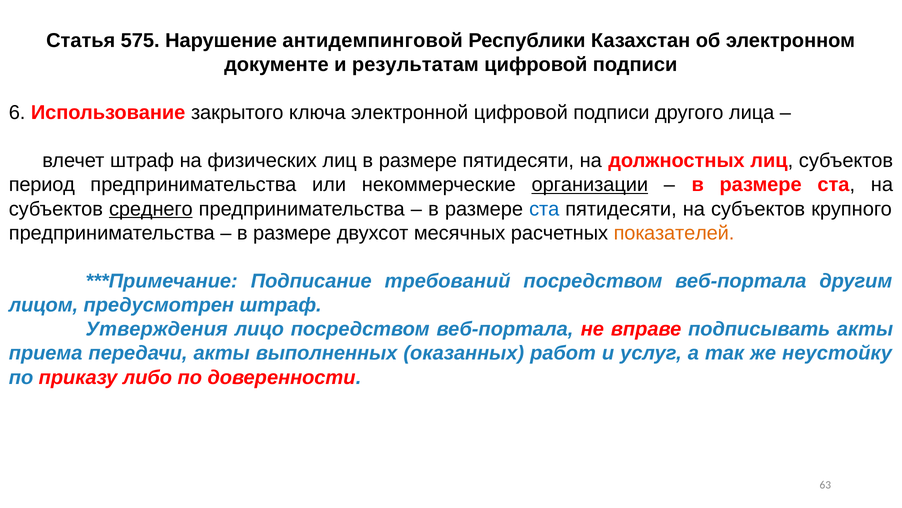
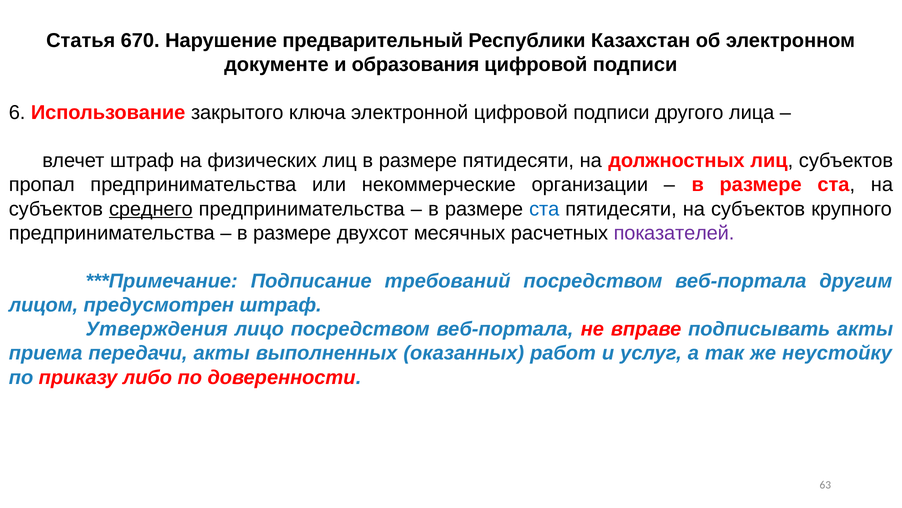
575: 575 -> 670
антидемпинговой: антидемпинговой -> предварительный
результатам: результатам -> образования
период: период -> пропал
организации underline: present -> none
показателей colour: orange -> purple
